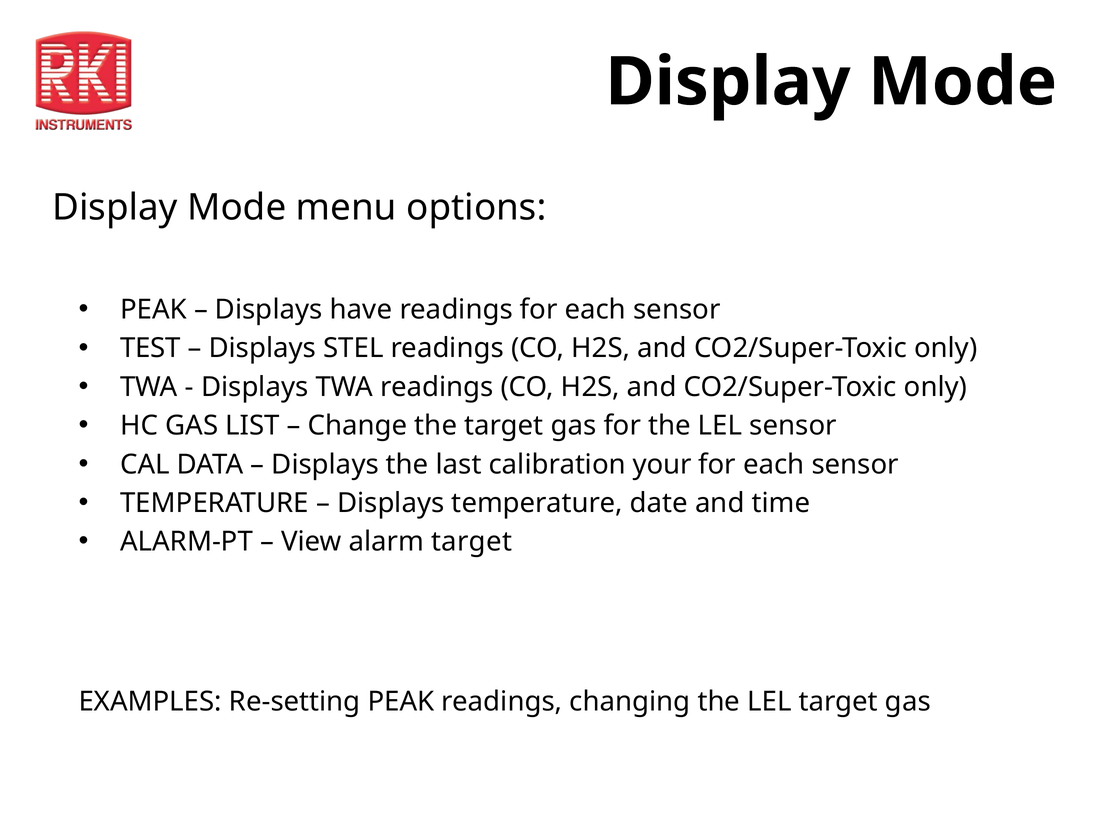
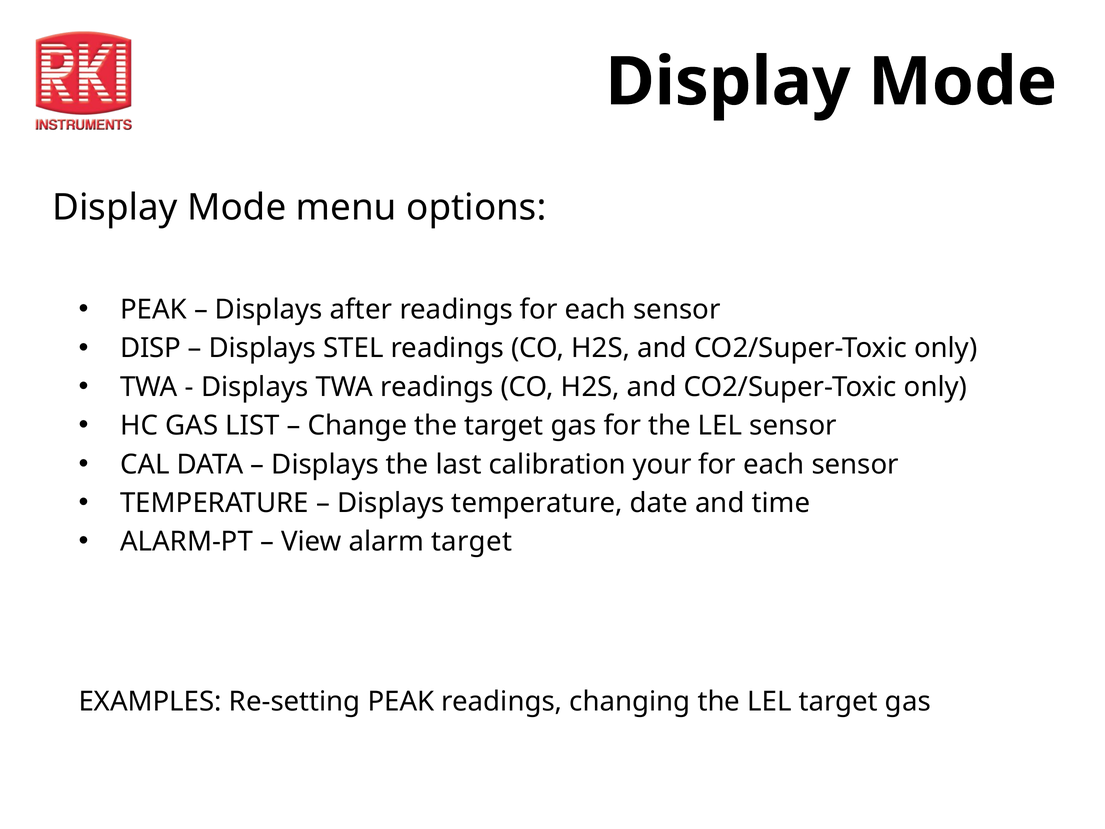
have: have -> after
TEST: TEST -> DISP
